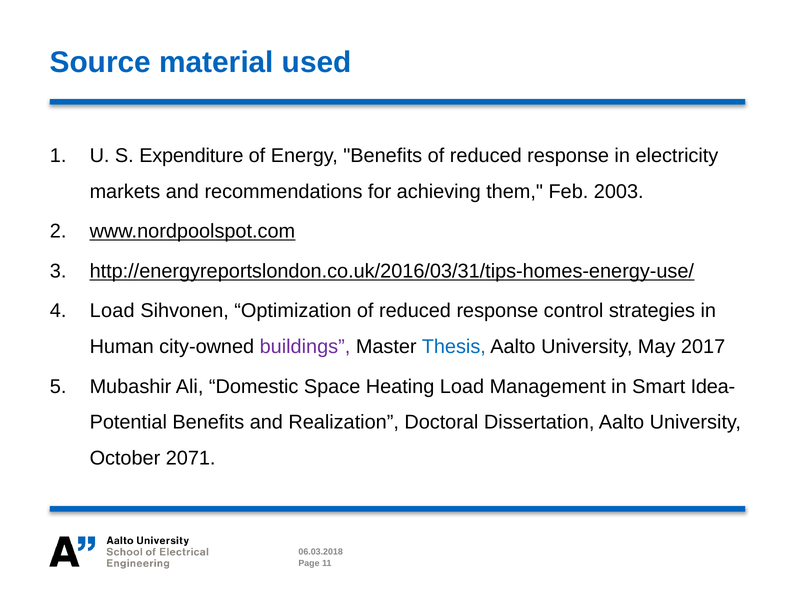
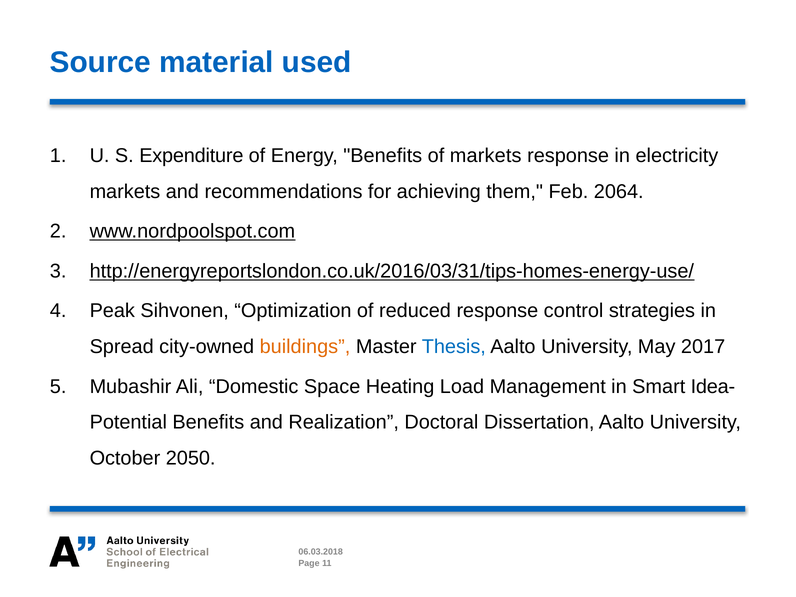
Benefits of reduced: reduced -> markets
2003: 2003 -> 2064
Load at (112, 311): Load -> Peak
Human: Human -> Spread
buildings colour: purple -> orange
2071: 2071 -> 2050
